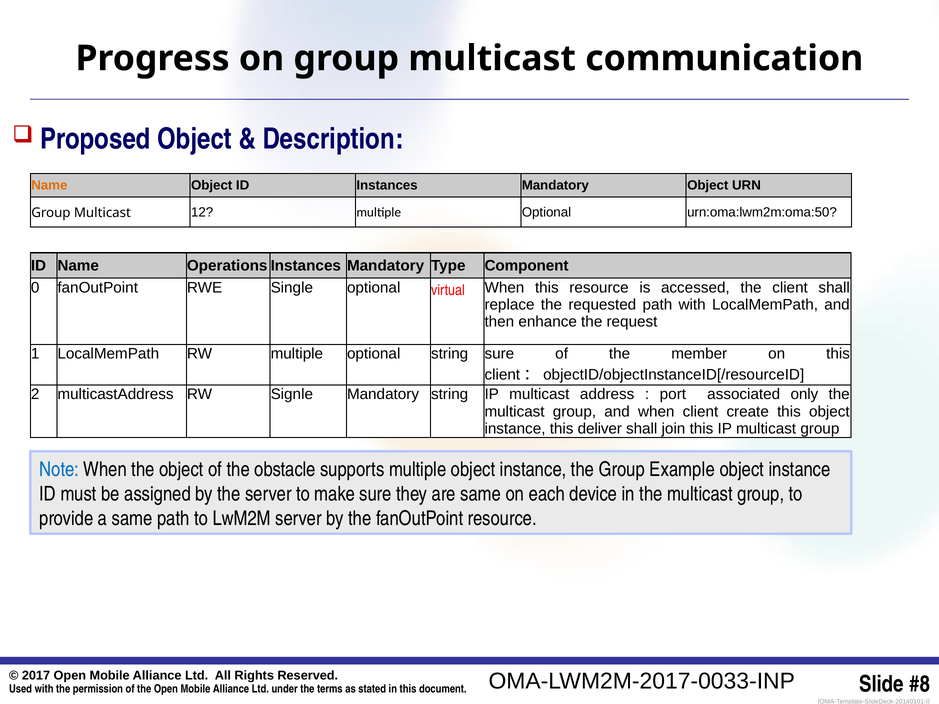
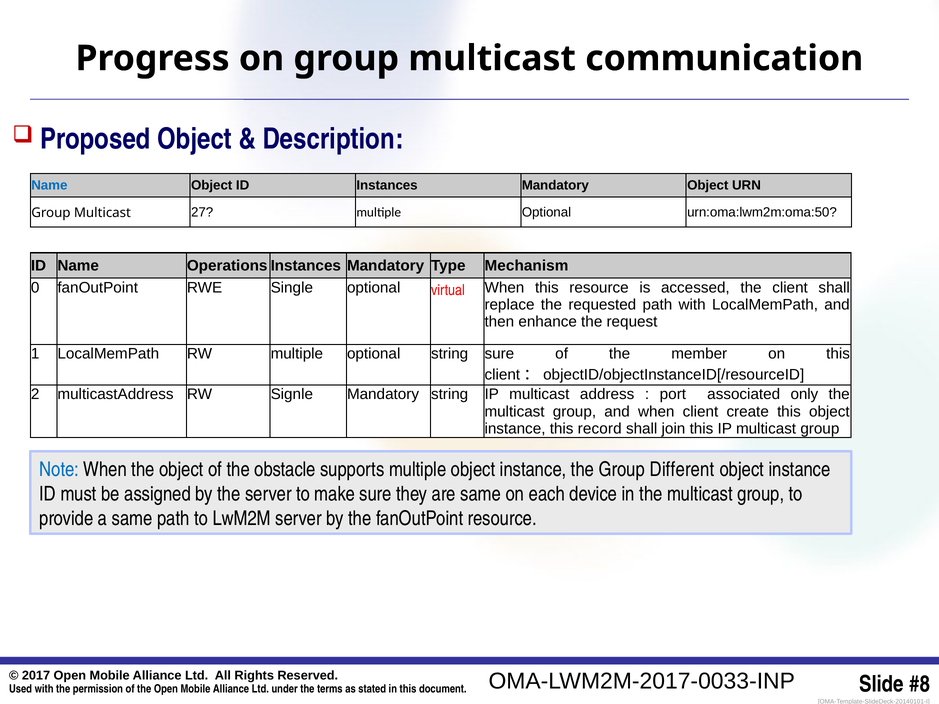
Name at (49, 186) colour: orange -> blue
12: 12 -> 27
Component: Component -> Mechanism
deliver: deliver -> record
Example: Example -> Different
